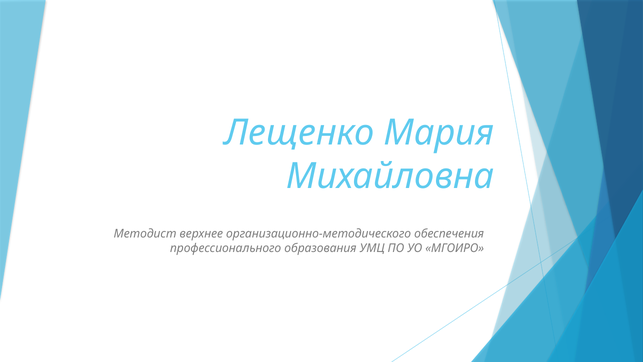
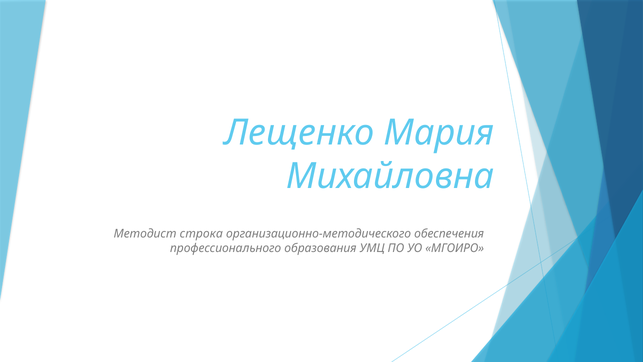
верхнее: верхнее -> строка
